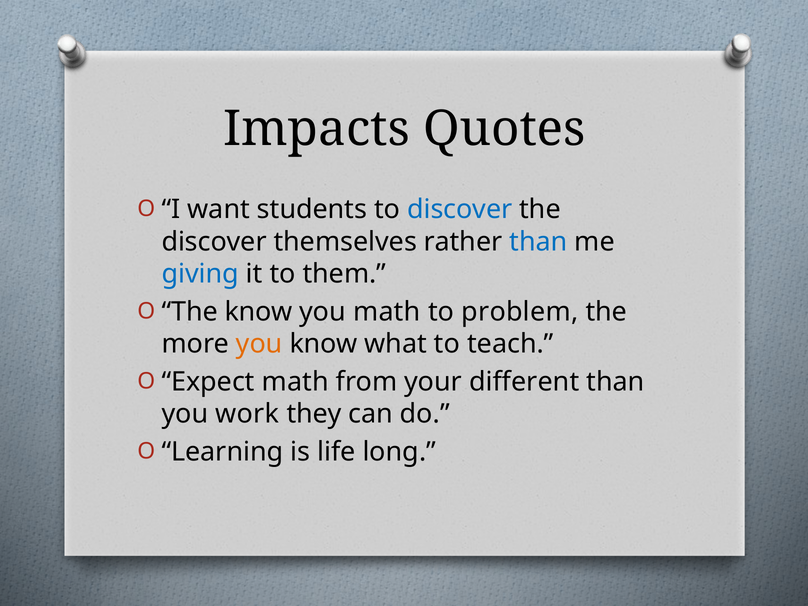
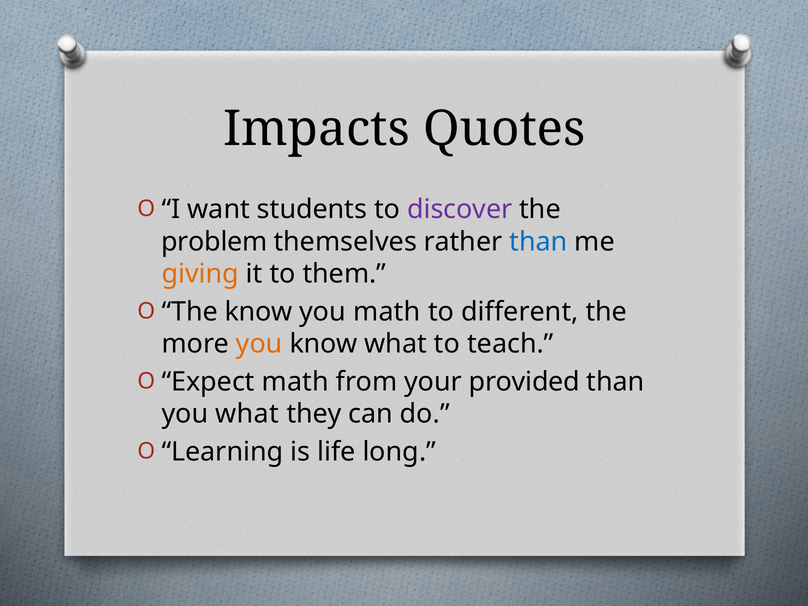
discover at (460, 209) colour: blue -> purple
discover at (214, 242): discover -> problem
giving colour: blue -> orange
problem: problem -> different
different: different -> provided
you work: work -> what
